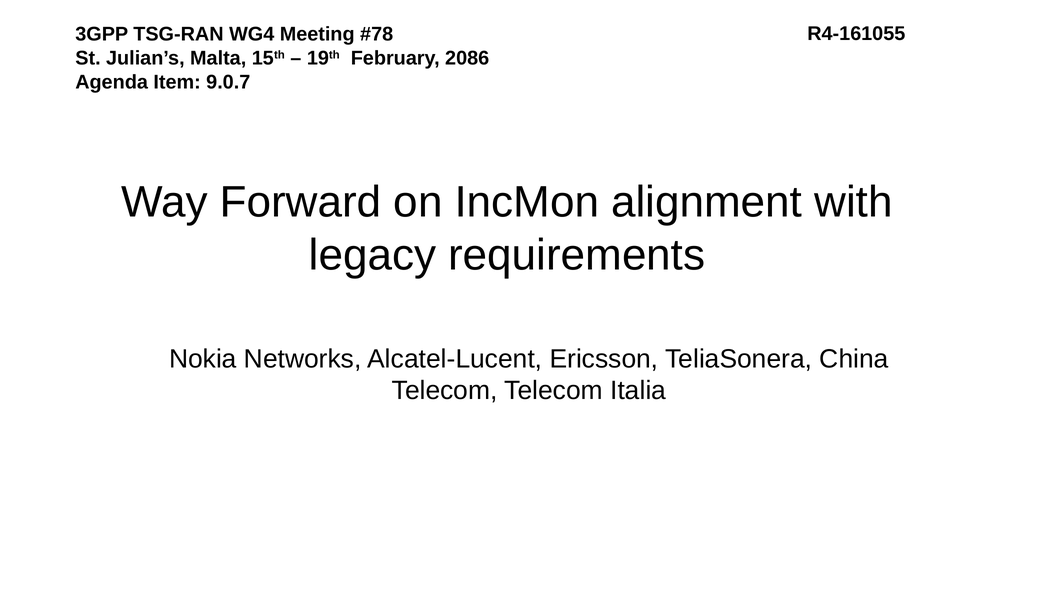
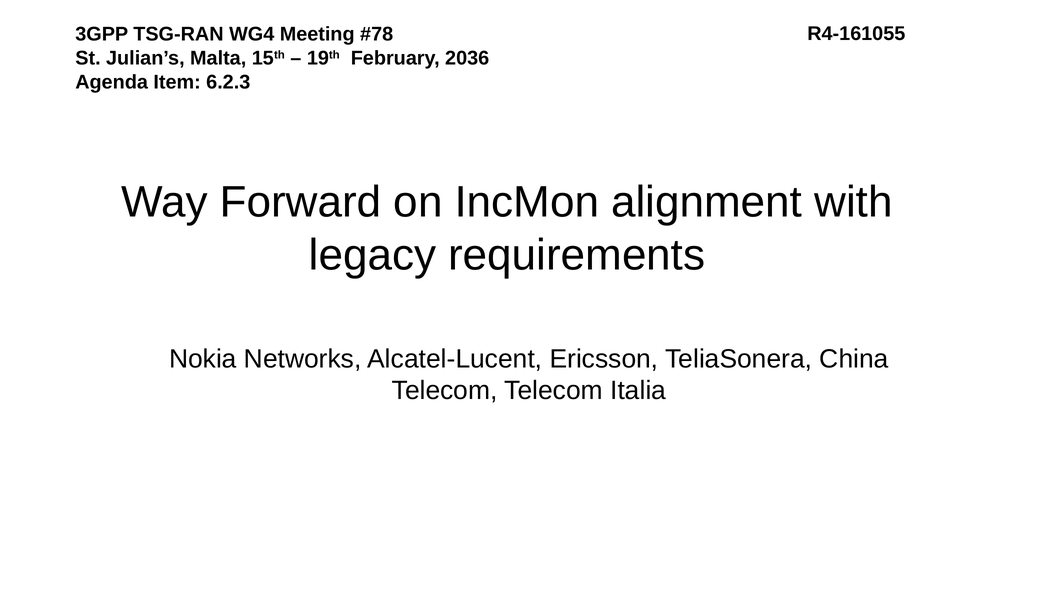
2086: 2086 -> 2036
9.0.7: 9.0.7 -> 6.2.3
